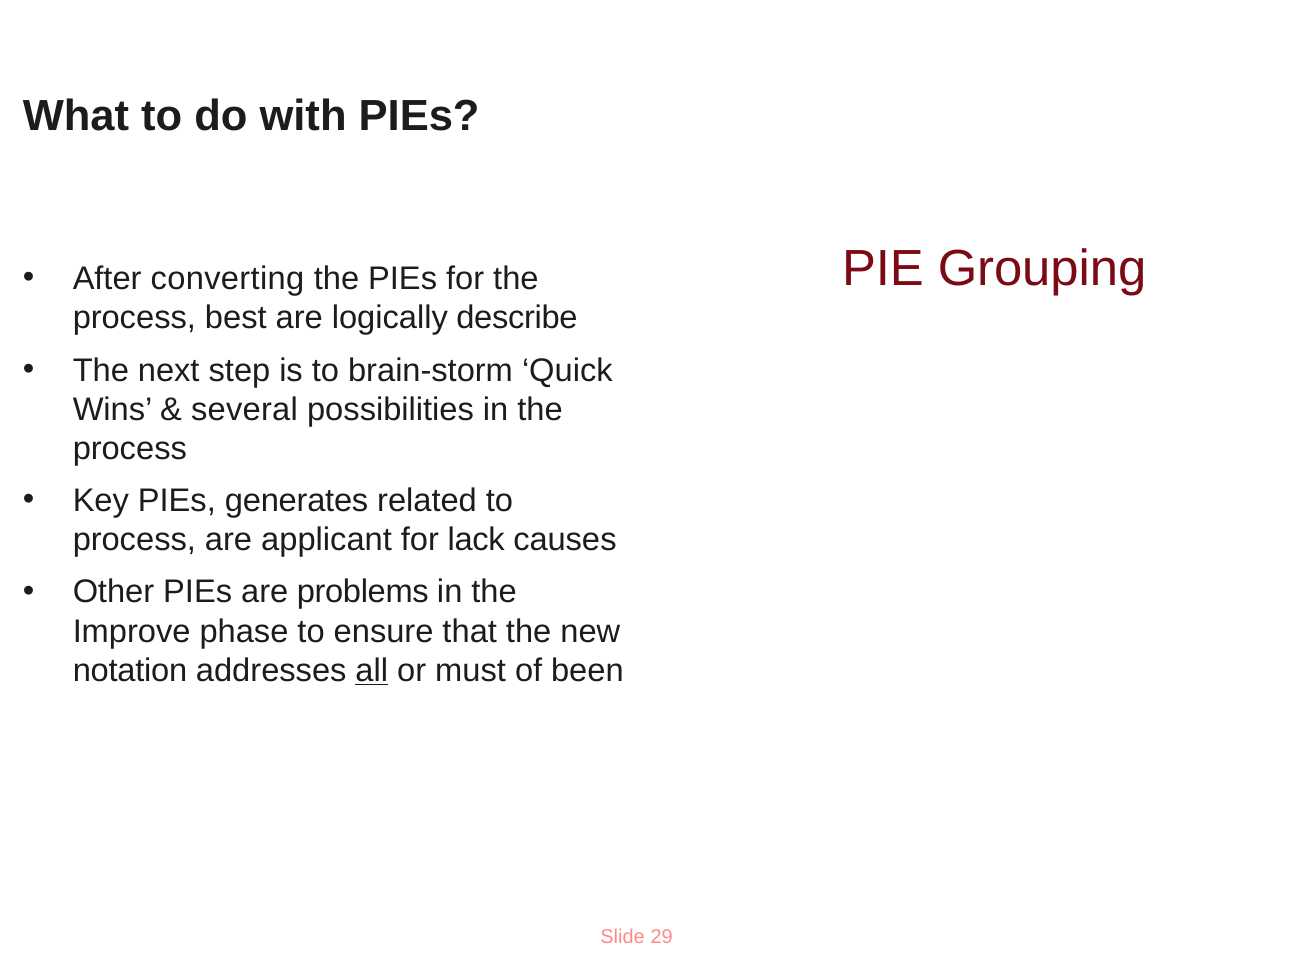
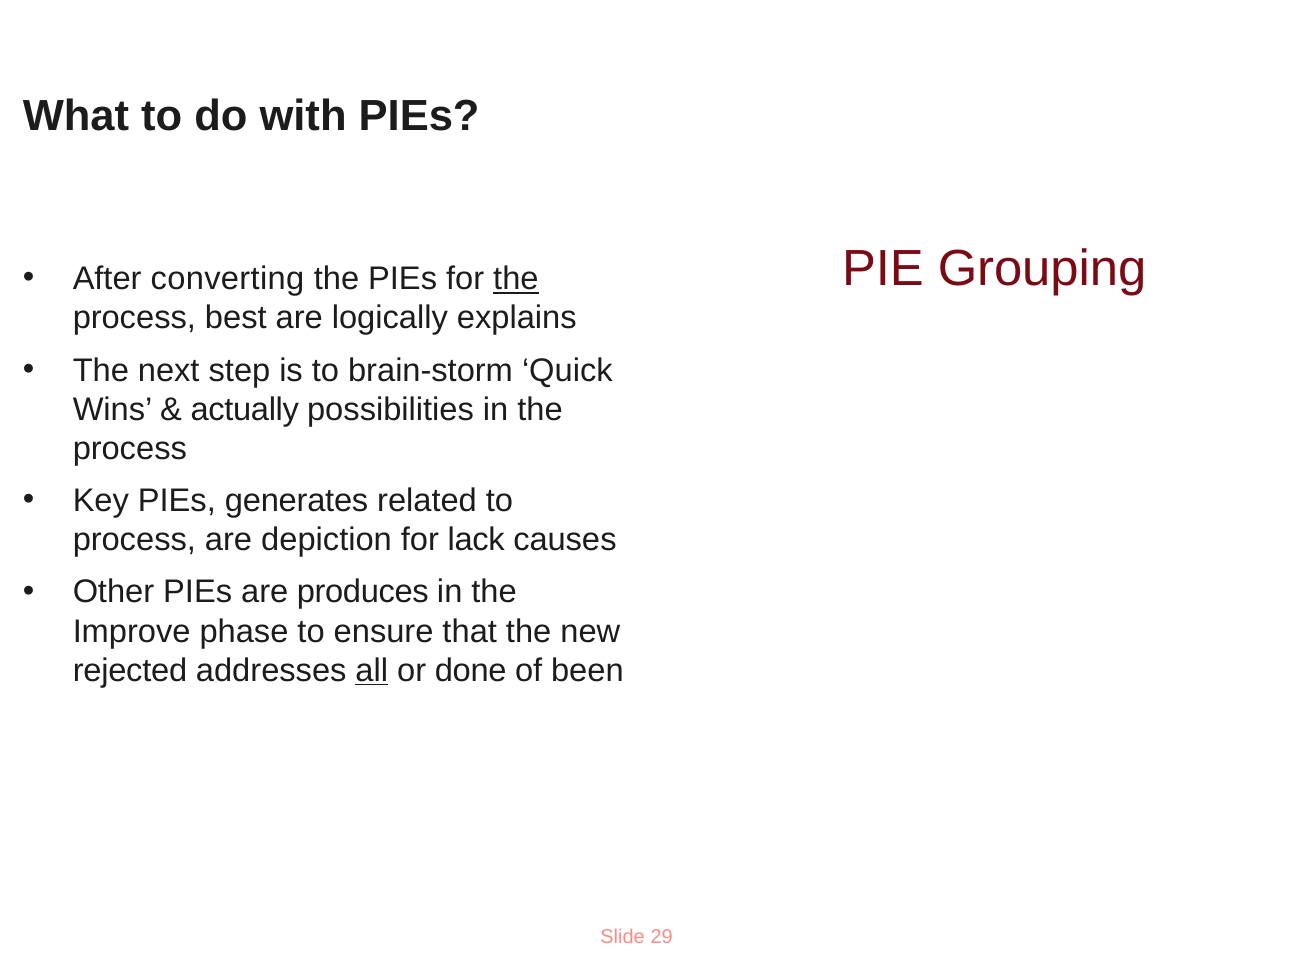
the at (516, 279) underline: none -> present
describe: describe -> explains
several: several -> actually
applicant: applicant -> depiction
problems: problems -> produces
notation: notation -> rejected
must: must -> done
